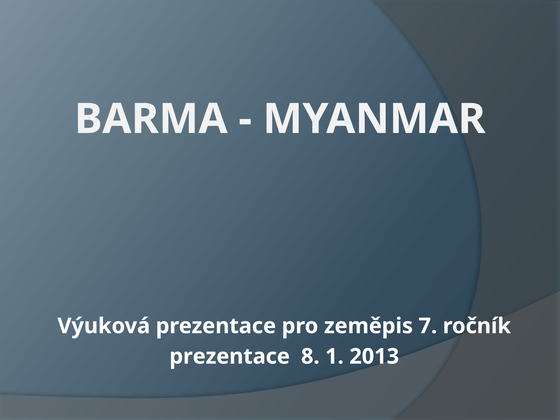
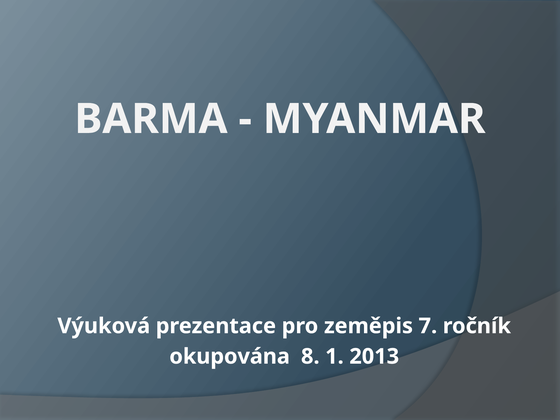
prezentace at (230, 356): prezentace -> okupována
